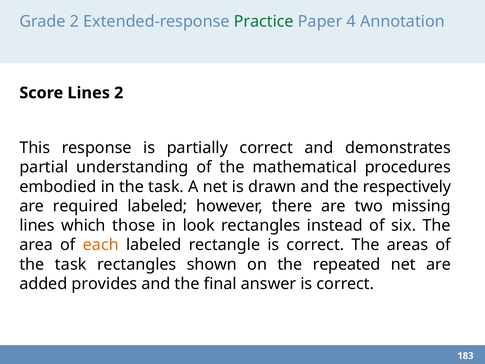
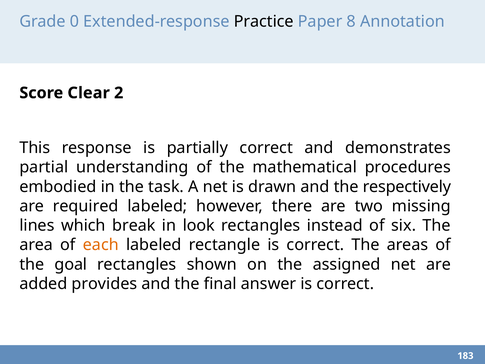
Grade 2: 2 -> 0
Practice colour: green -> black
4: 4 -> 8
Score Lines: Lines -> Clear
those: those -> break
task at (71, 264): task -> goal
repeated: repeated -> assigned
